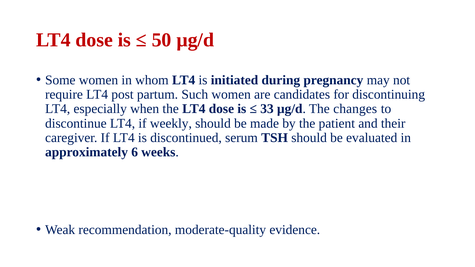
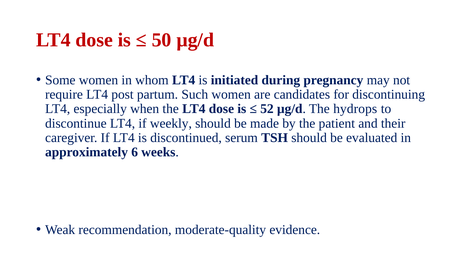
33: 33 -> 52
changes: changes -> hydrops
